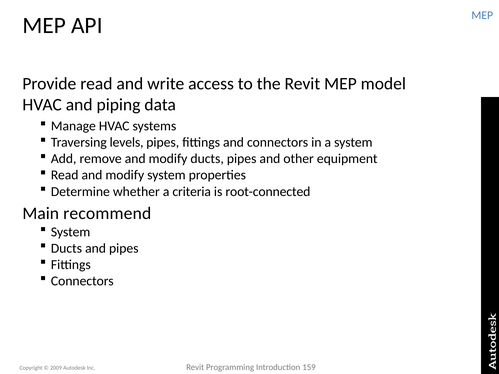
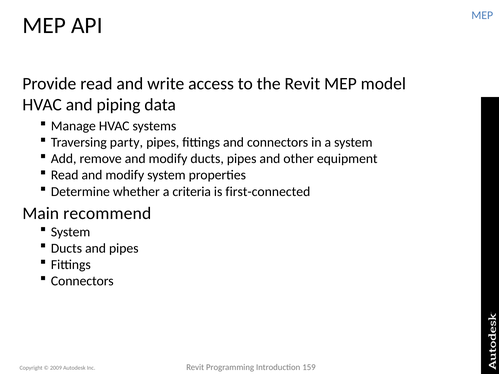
levels: levels -> party
root-connected: root-connected -> first-connected
